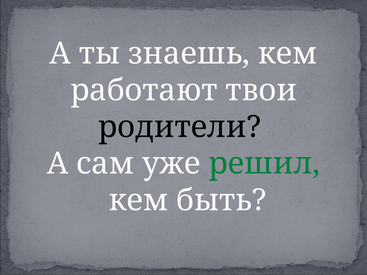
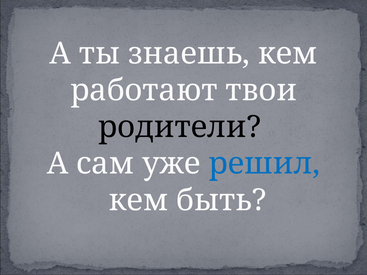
решил colour: green -> blue
